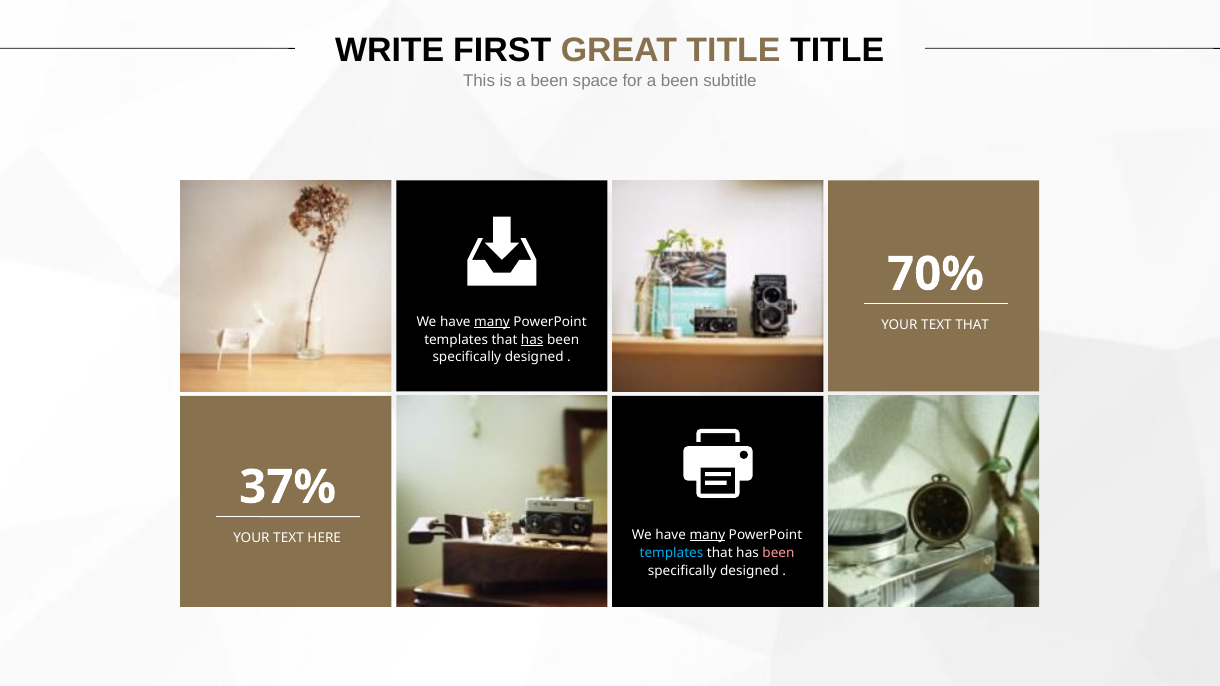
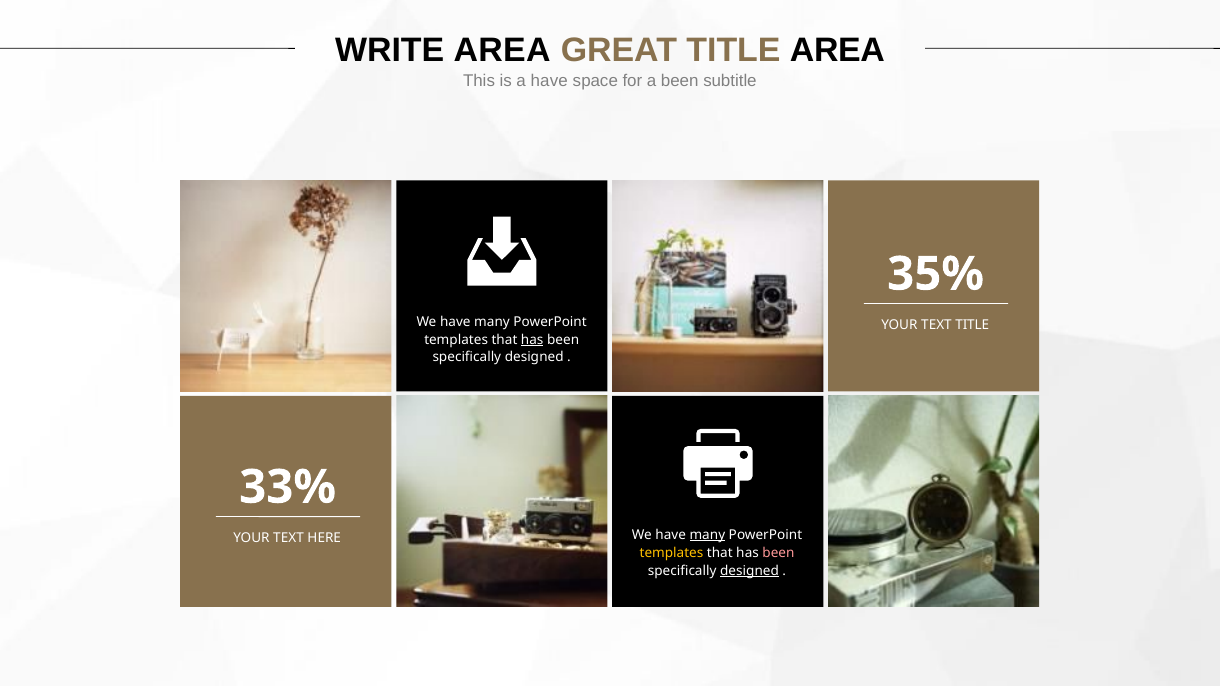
WRITE FIRST: FIRST -> AREA
TITLE TITLE: TITLE -> AREA
is a been: been -> have
70%: 70% -> 35%
many at (492, 322) underline: present -> none
TEXT THAT: THAT -> TITLE
37%: 37% -> 33%
templates at (671, 553) colour: light blue -> yellow
designed at (750, 571) underline: none -> present
